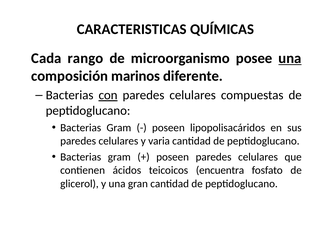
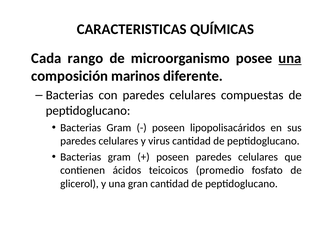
con underline: present -> none
varia: varia -> virus
encuentra: encuentra -> promedio
